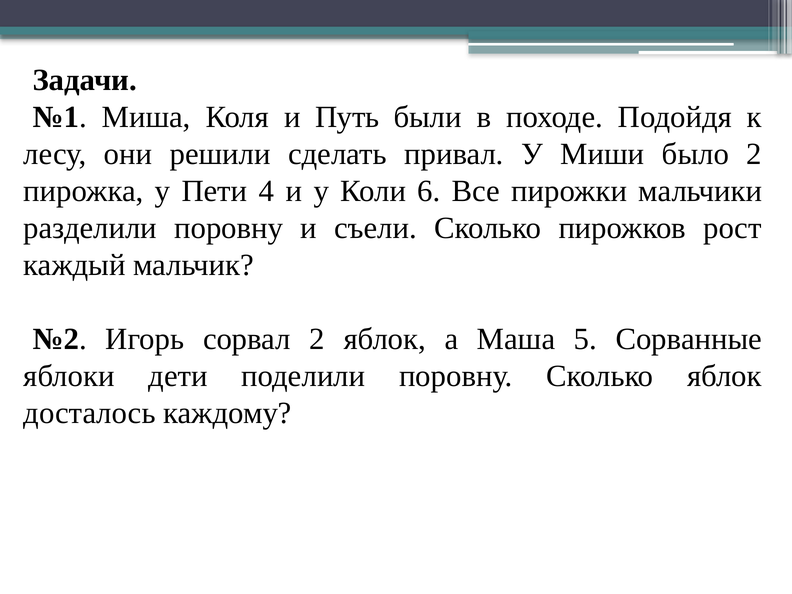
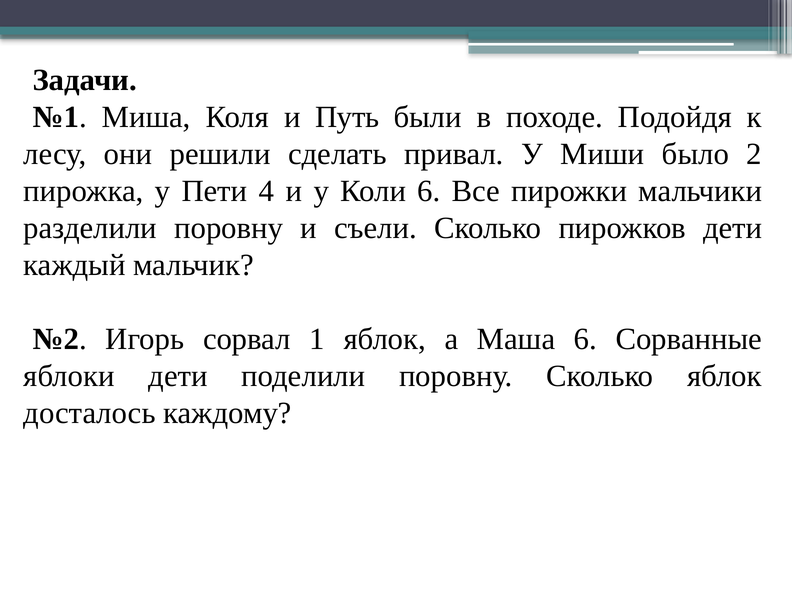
пирожков рост: рост -> дети
сорвал 2: 2 -> 1
Маша 5: 5 -> 6
